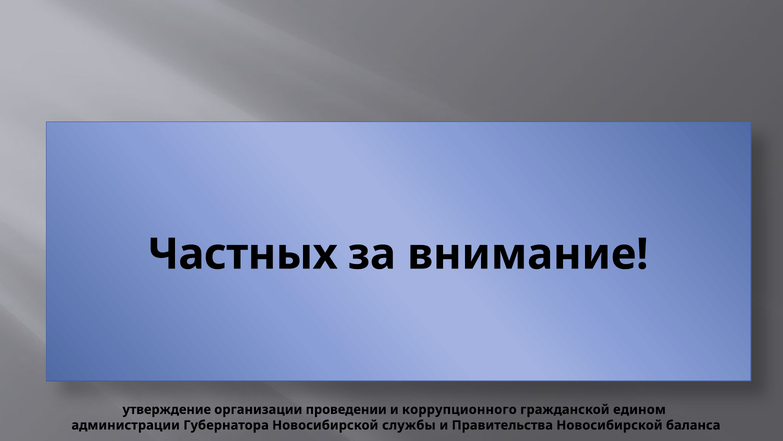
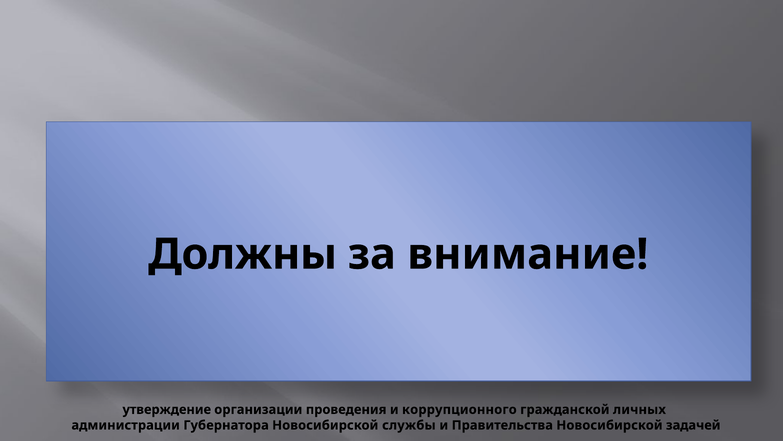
Частных: Частных -> Должны
проведении: проведении -> проведения
едином: едином -> личных
баланса: баланса -> задачей
